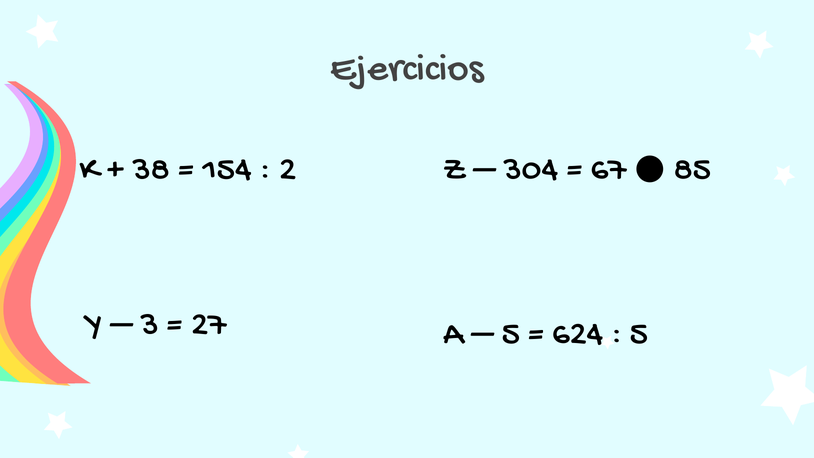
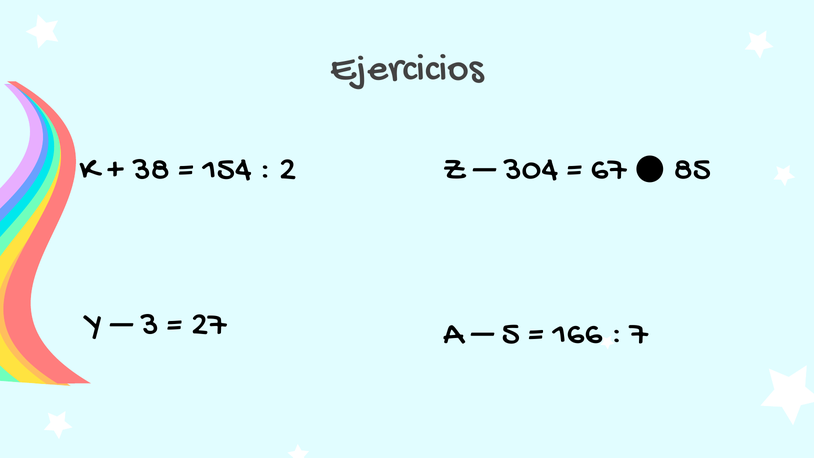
624: 624 -> 166
5 at (639, 331): 5 -> 7
